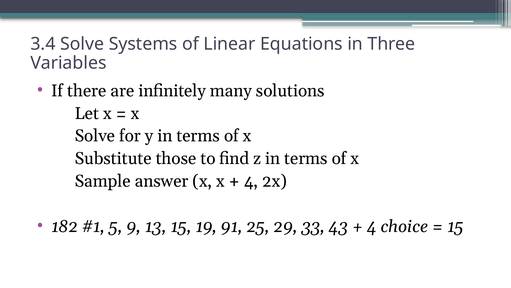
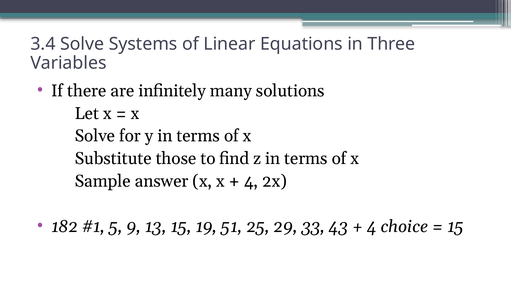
91: 91 -> 51
